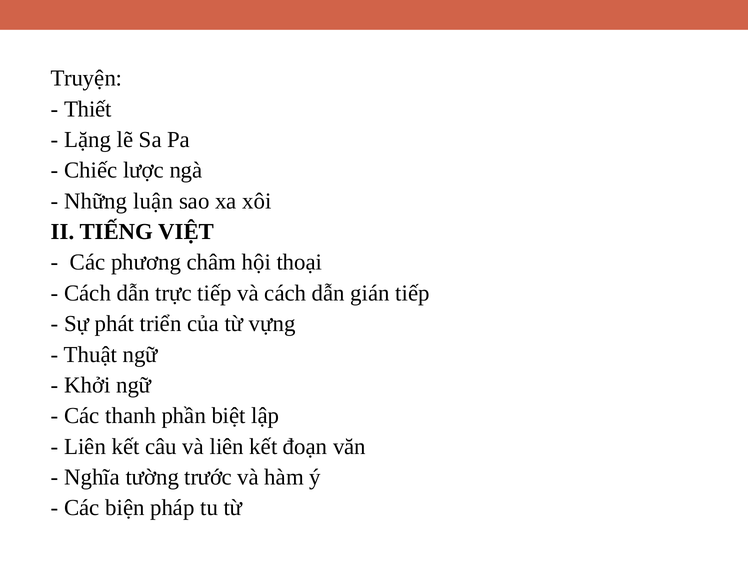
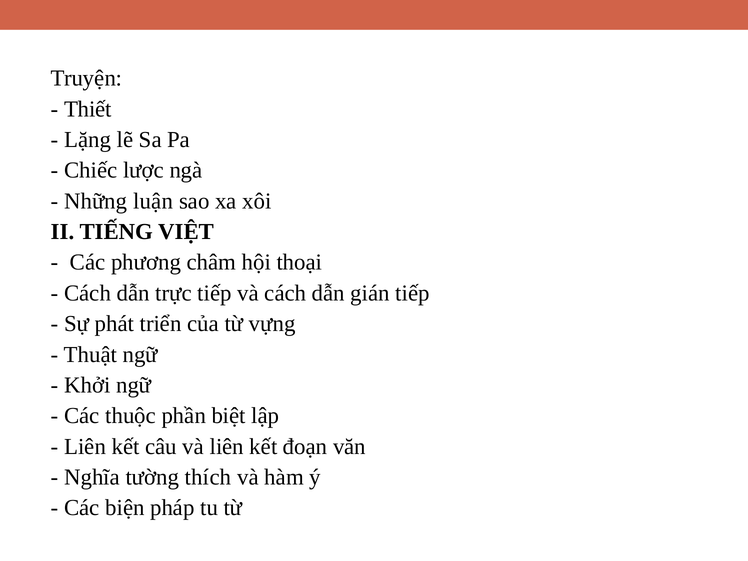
thanh: thanh -> thuộc
trước: trước -> thích
